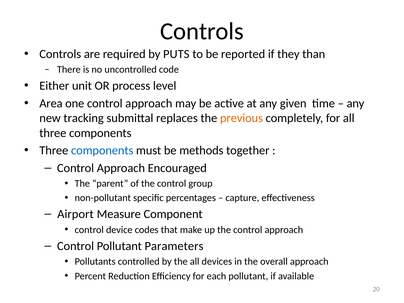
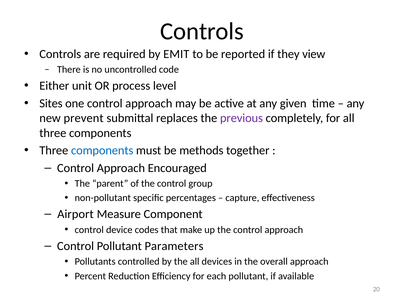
PUTS: PUTS -> EMIT
than: than -> view
Area: Area -> Sites
tracking: tracking -> prevent
previous colour: orange -> purple
